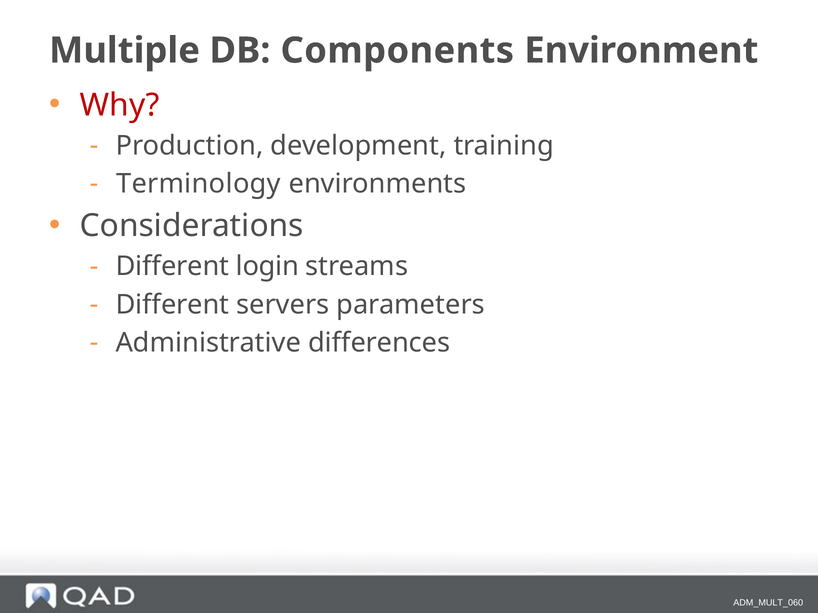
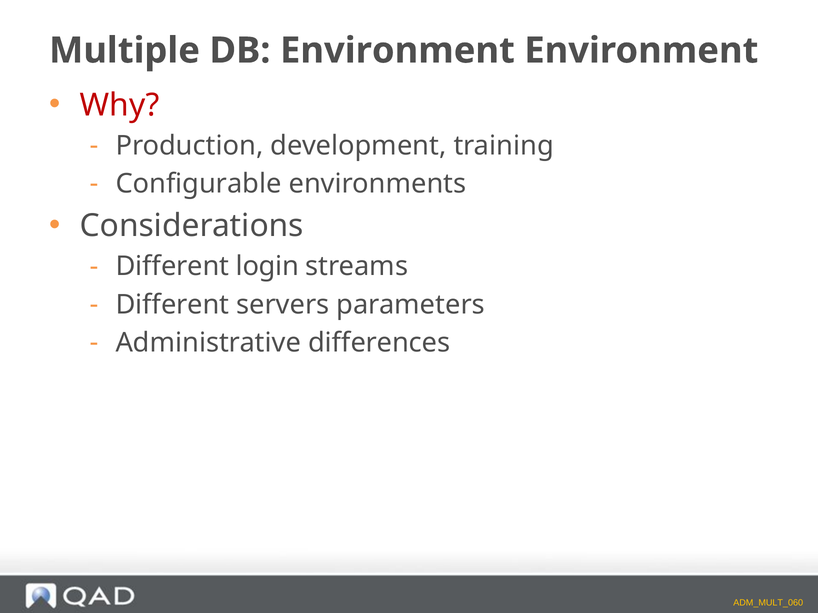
DB Components: Components -> Environment
Terminology: Terminology -> Configurable
ADM_MULT_060 colour: white -> yellow
